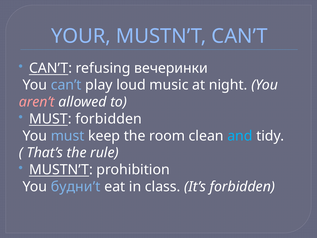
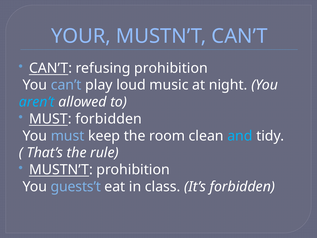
refusing вечеринки: вечеринки -> prohibition
aren’t colour: pink -> light blue
будни’t: будни’t -> guests’t
